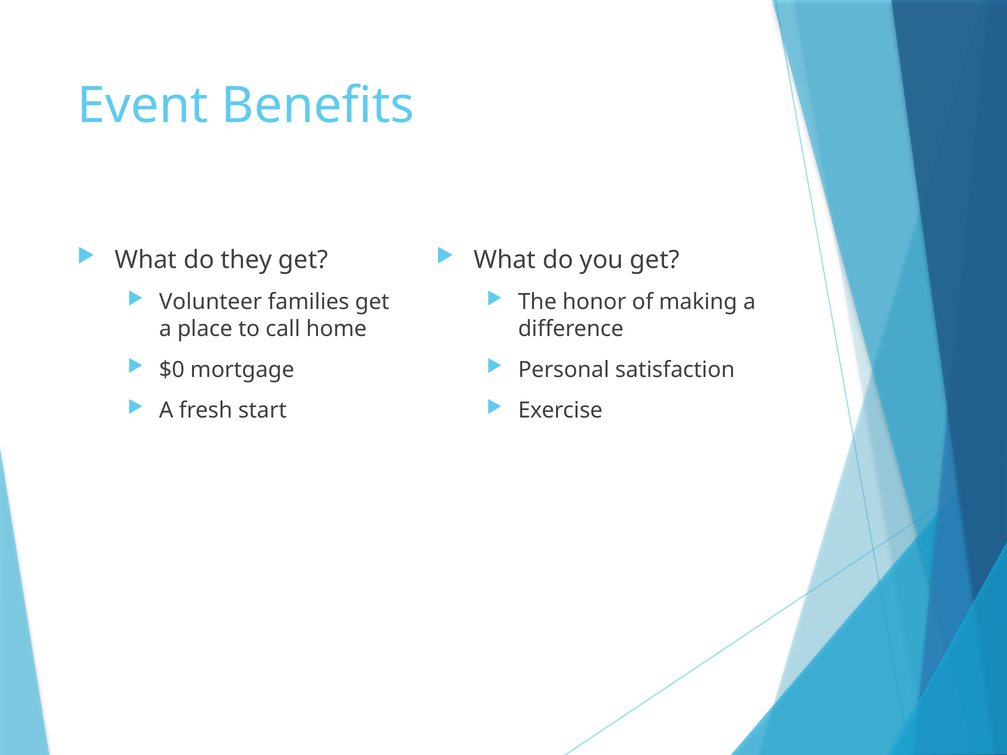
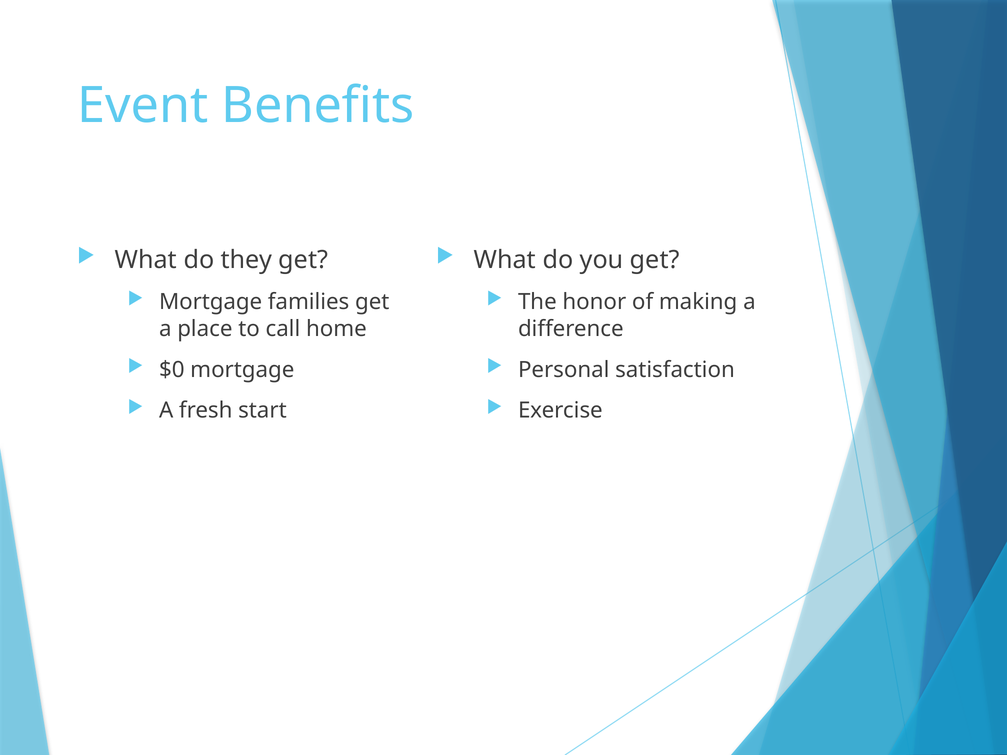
Volunteer at (211, 302): Volunteer -> Mortgage
